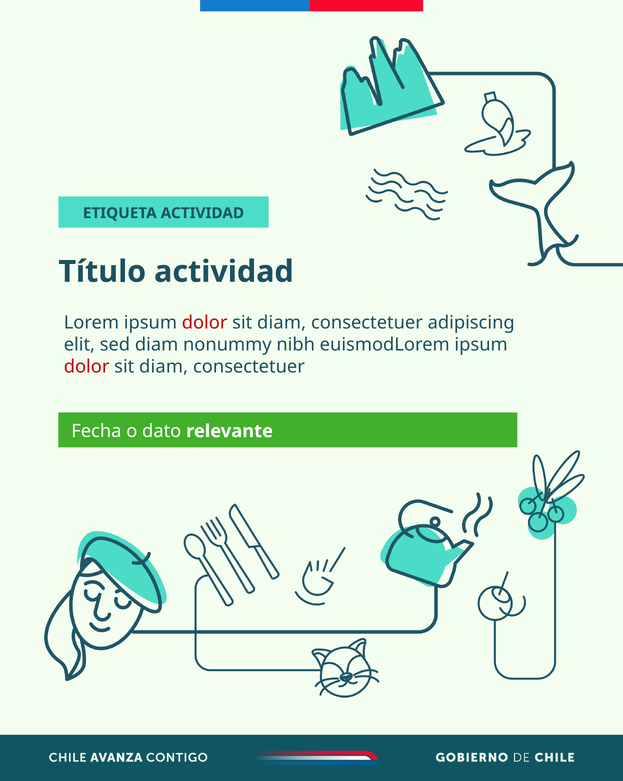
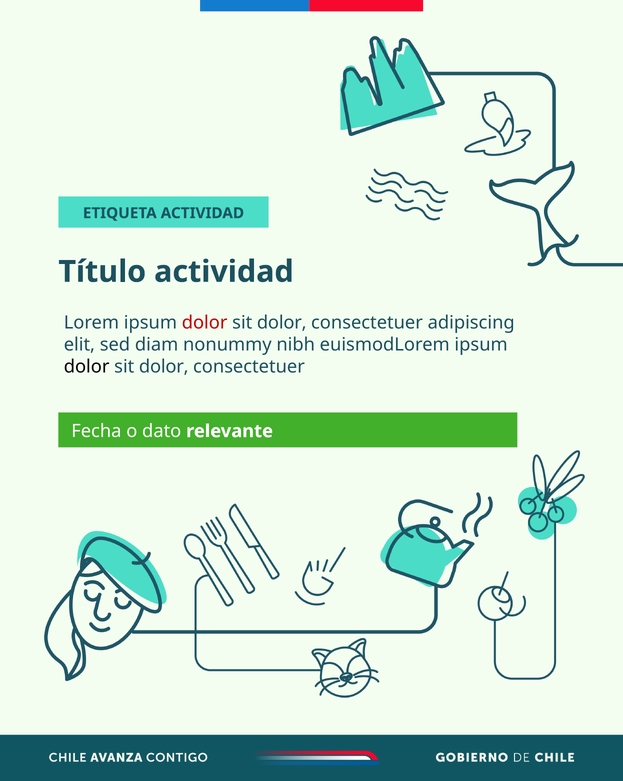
diam at (282, 322): diam -> dolor
dolor at (87, 366) colour: red -> black
diam at (164, 366): diam -> dolor
